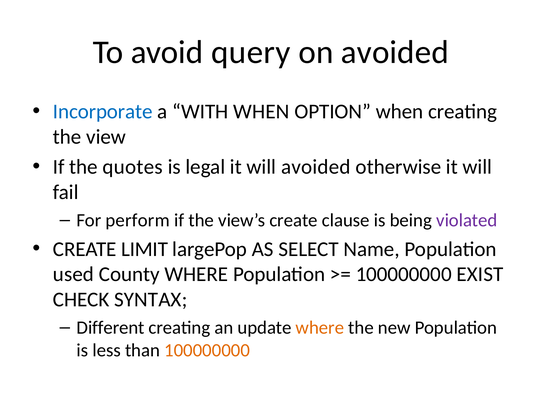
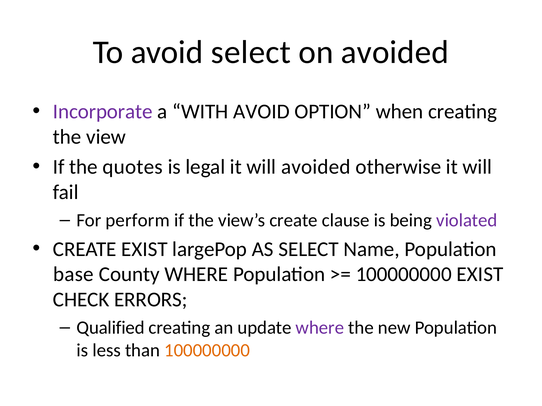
avoid query: query -> select
Incorporate colour: blue -> purple
WITH WHEN: WHEN -> AVOID
CREATE LIMIT: LIMIT -> EXIST
used: used -> base
SYNTAX: SYNTAX -> ERRORS
Different: Different -> Qualified
where at (320, 328) colour: orange -> purple
